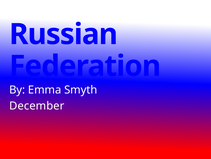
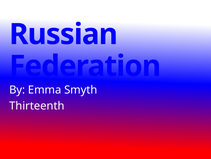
December: December -> Thirteenth
